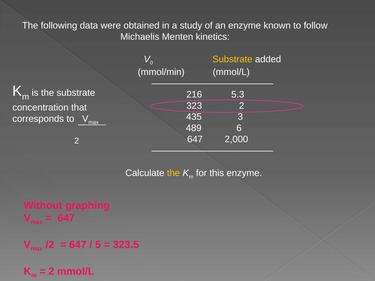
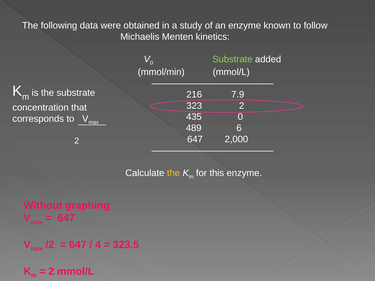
Substrate at (232, 59) colour: yellow -> light green
5.3: 5.3 -> 7.9
435 3: 3 -> 0
5: 5 -> 4
